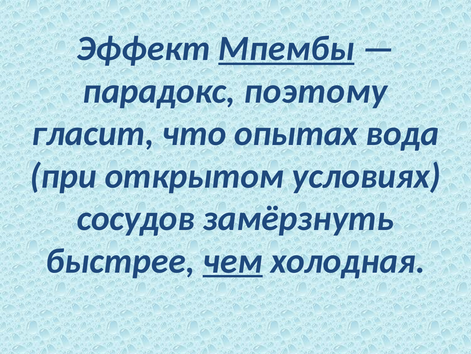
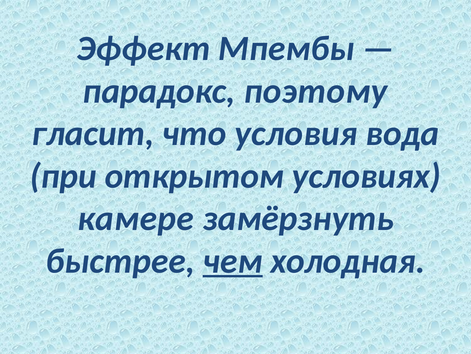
Мпембы underline: present -> none
опытах: опытах -> условия
сосудов: сосудов -> камере
